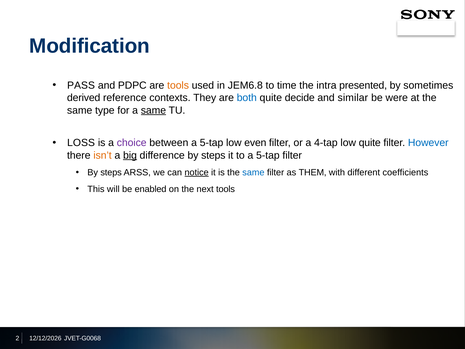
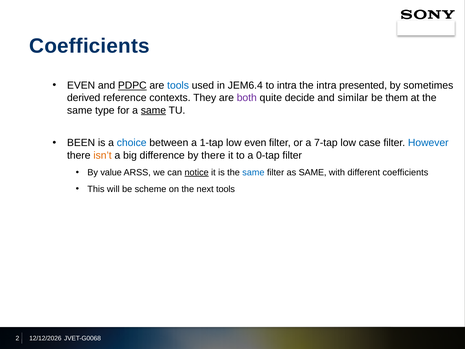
Modification at (90, 46): Modification -> Coefficients
PASS at (81, 85): PASS -> EVEN
PDPC underline: none -> present
tools at (178, 85) colour: orange -> blue
JEM6.8: JEM6.8 -> JEM6.4
to time: time -> intra
both colour: blue -> purple
were: were -> them
LOSS: LOSS -> BEEN
choice colour: purple -> blue
between a 5-tap: 5-tap -> 1-tap
4-tap: 4-tap -> 7-tap
low quite: quite -> case
big underline: present -> none
difference by steps: steps -> there
to a 5-tap: 5-tap -> 0-tap
steps at (111, 172): steps -> value
as THEM: THEM -> SAME
enabled: enabled -> scheme
